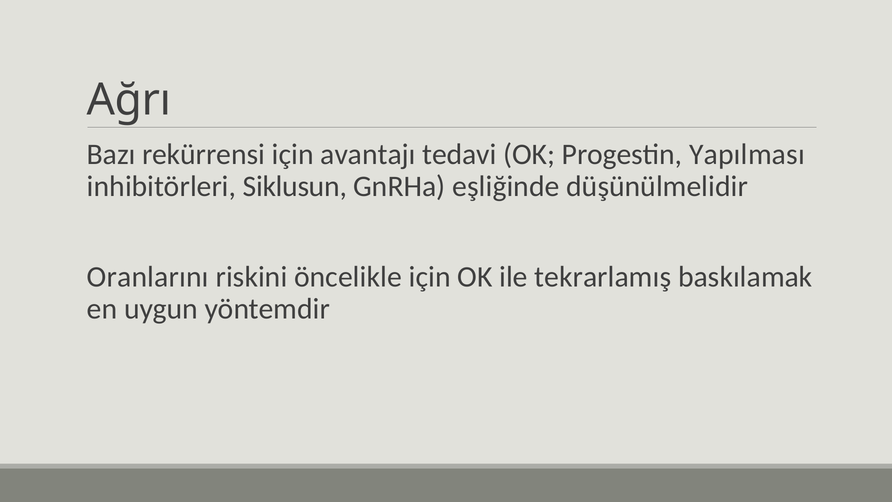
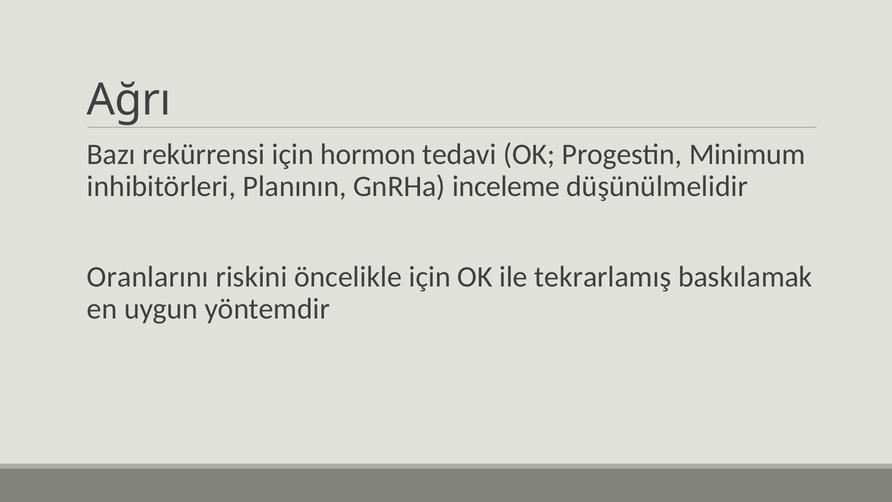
avantajı: avantajı -> hormon
Yapılması: Yapılması -> Minimum
Siklusun: Siklusun -> Planının
eşliğinde: eşliğinde -> inceleme
